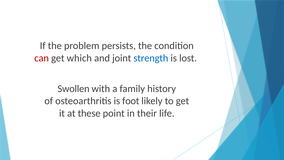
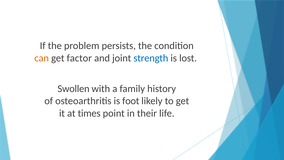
can colour: red -> orange
which: which -> factor
these: these -> times
